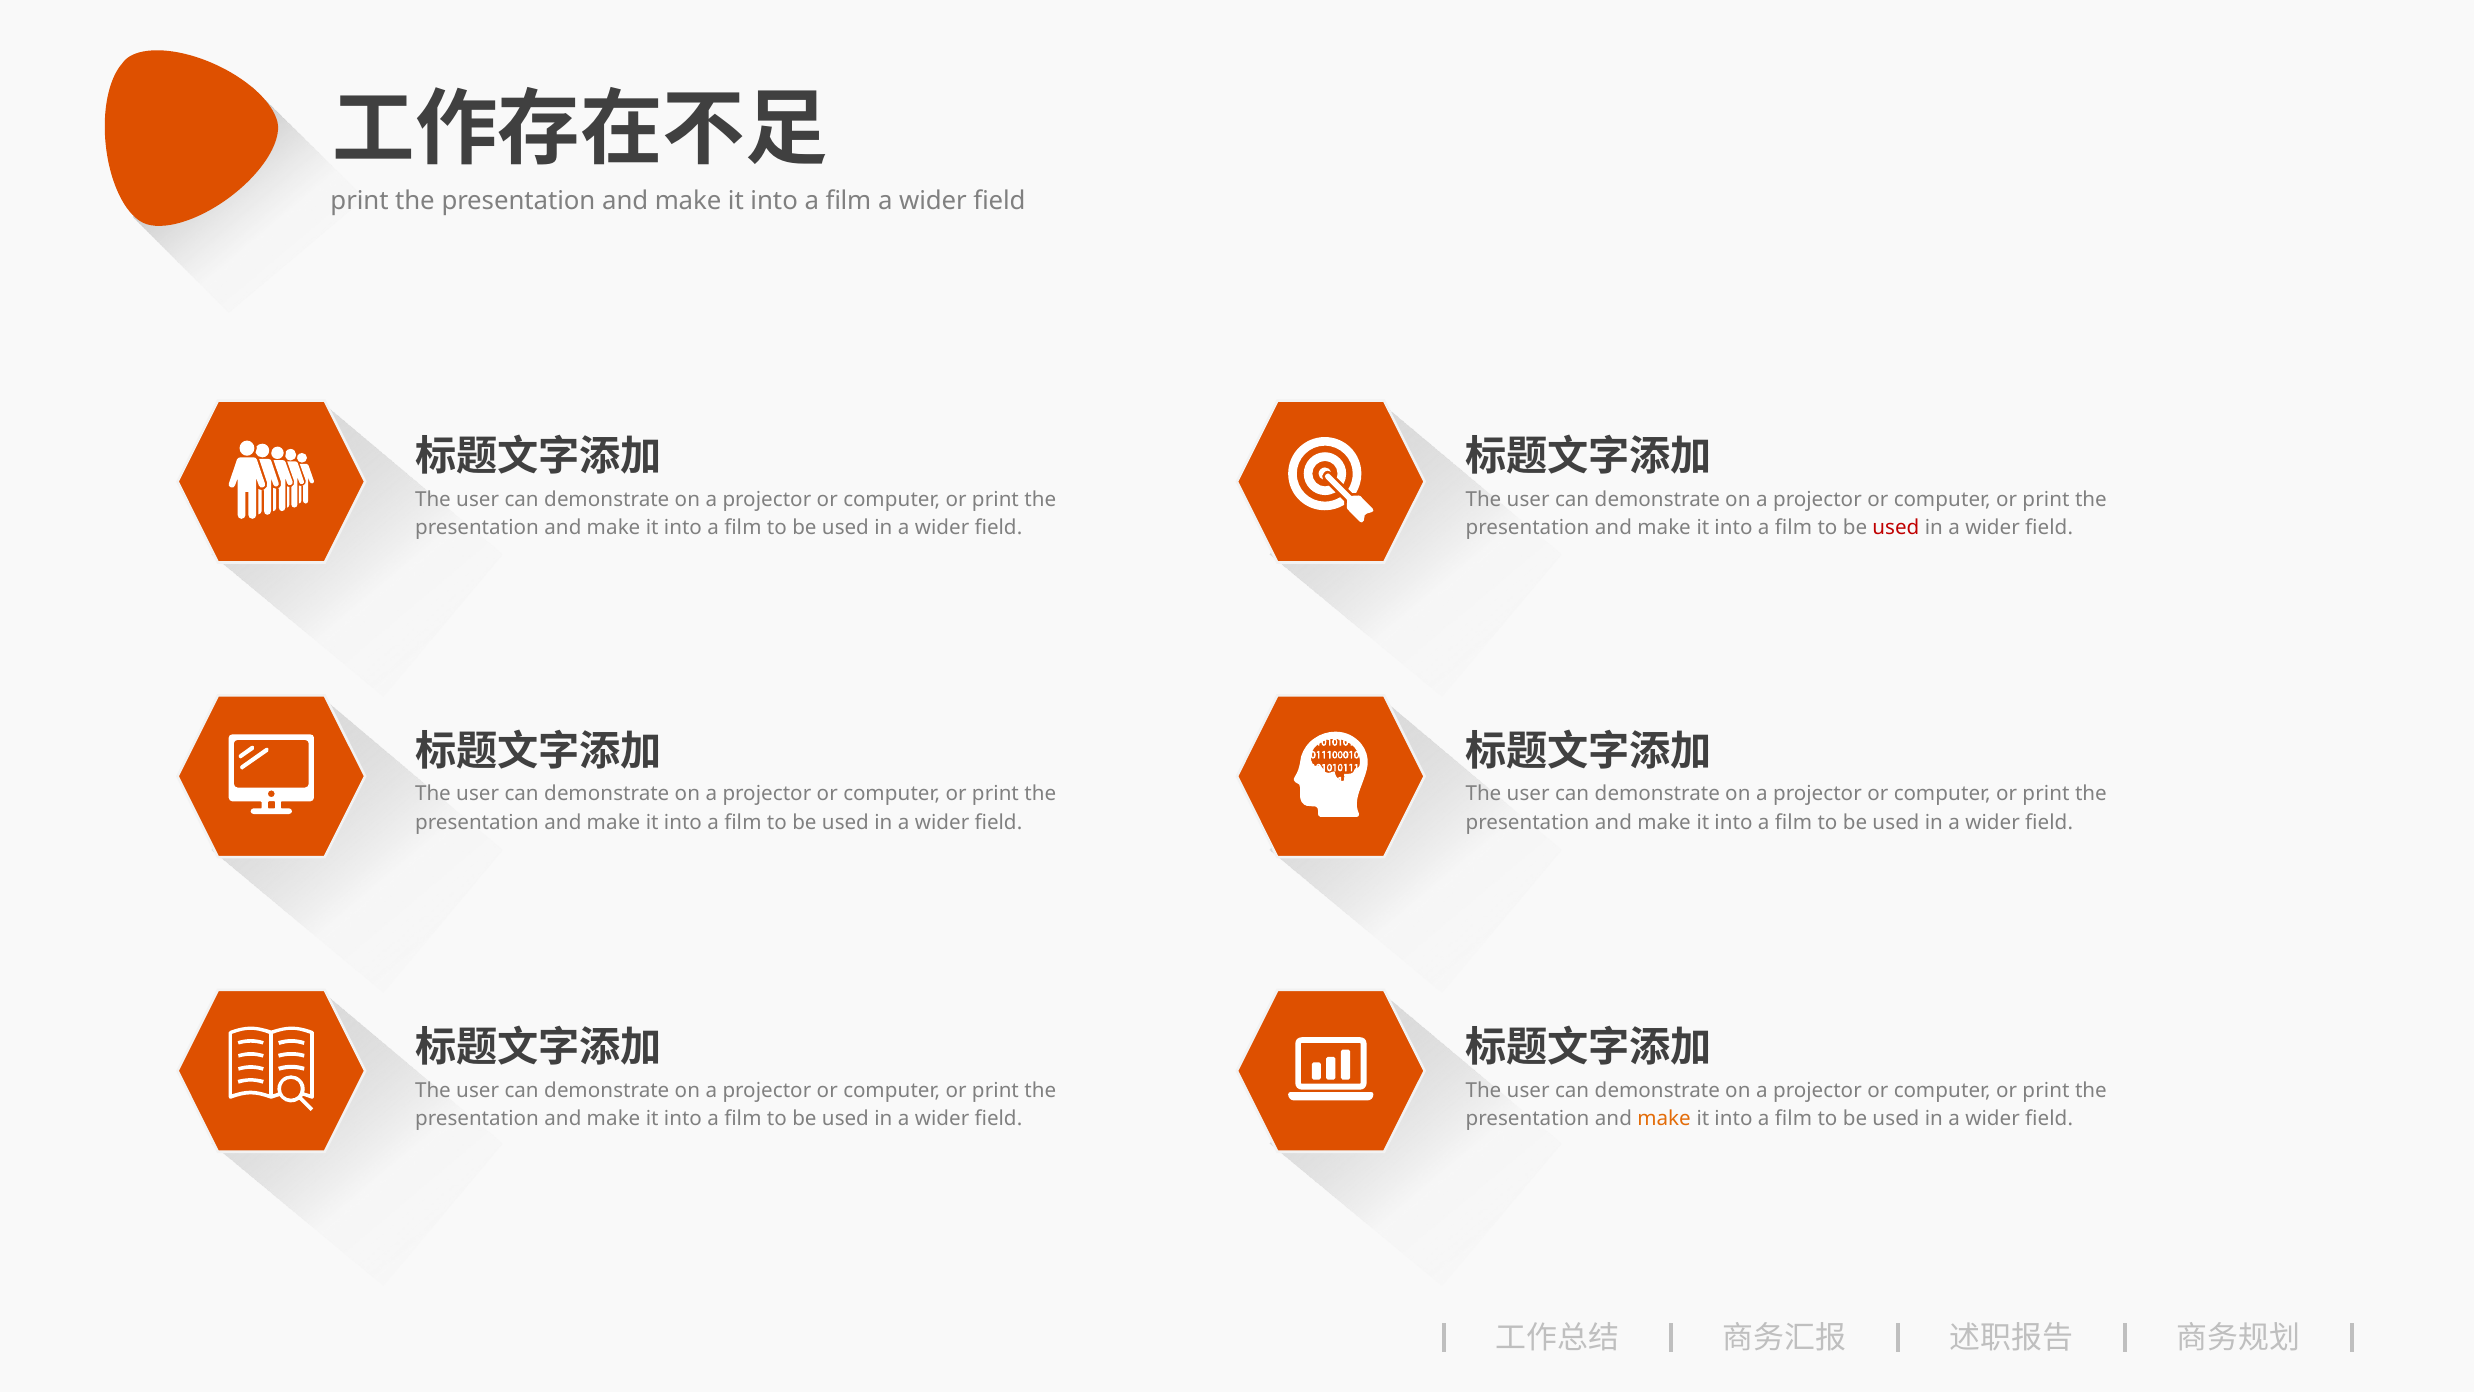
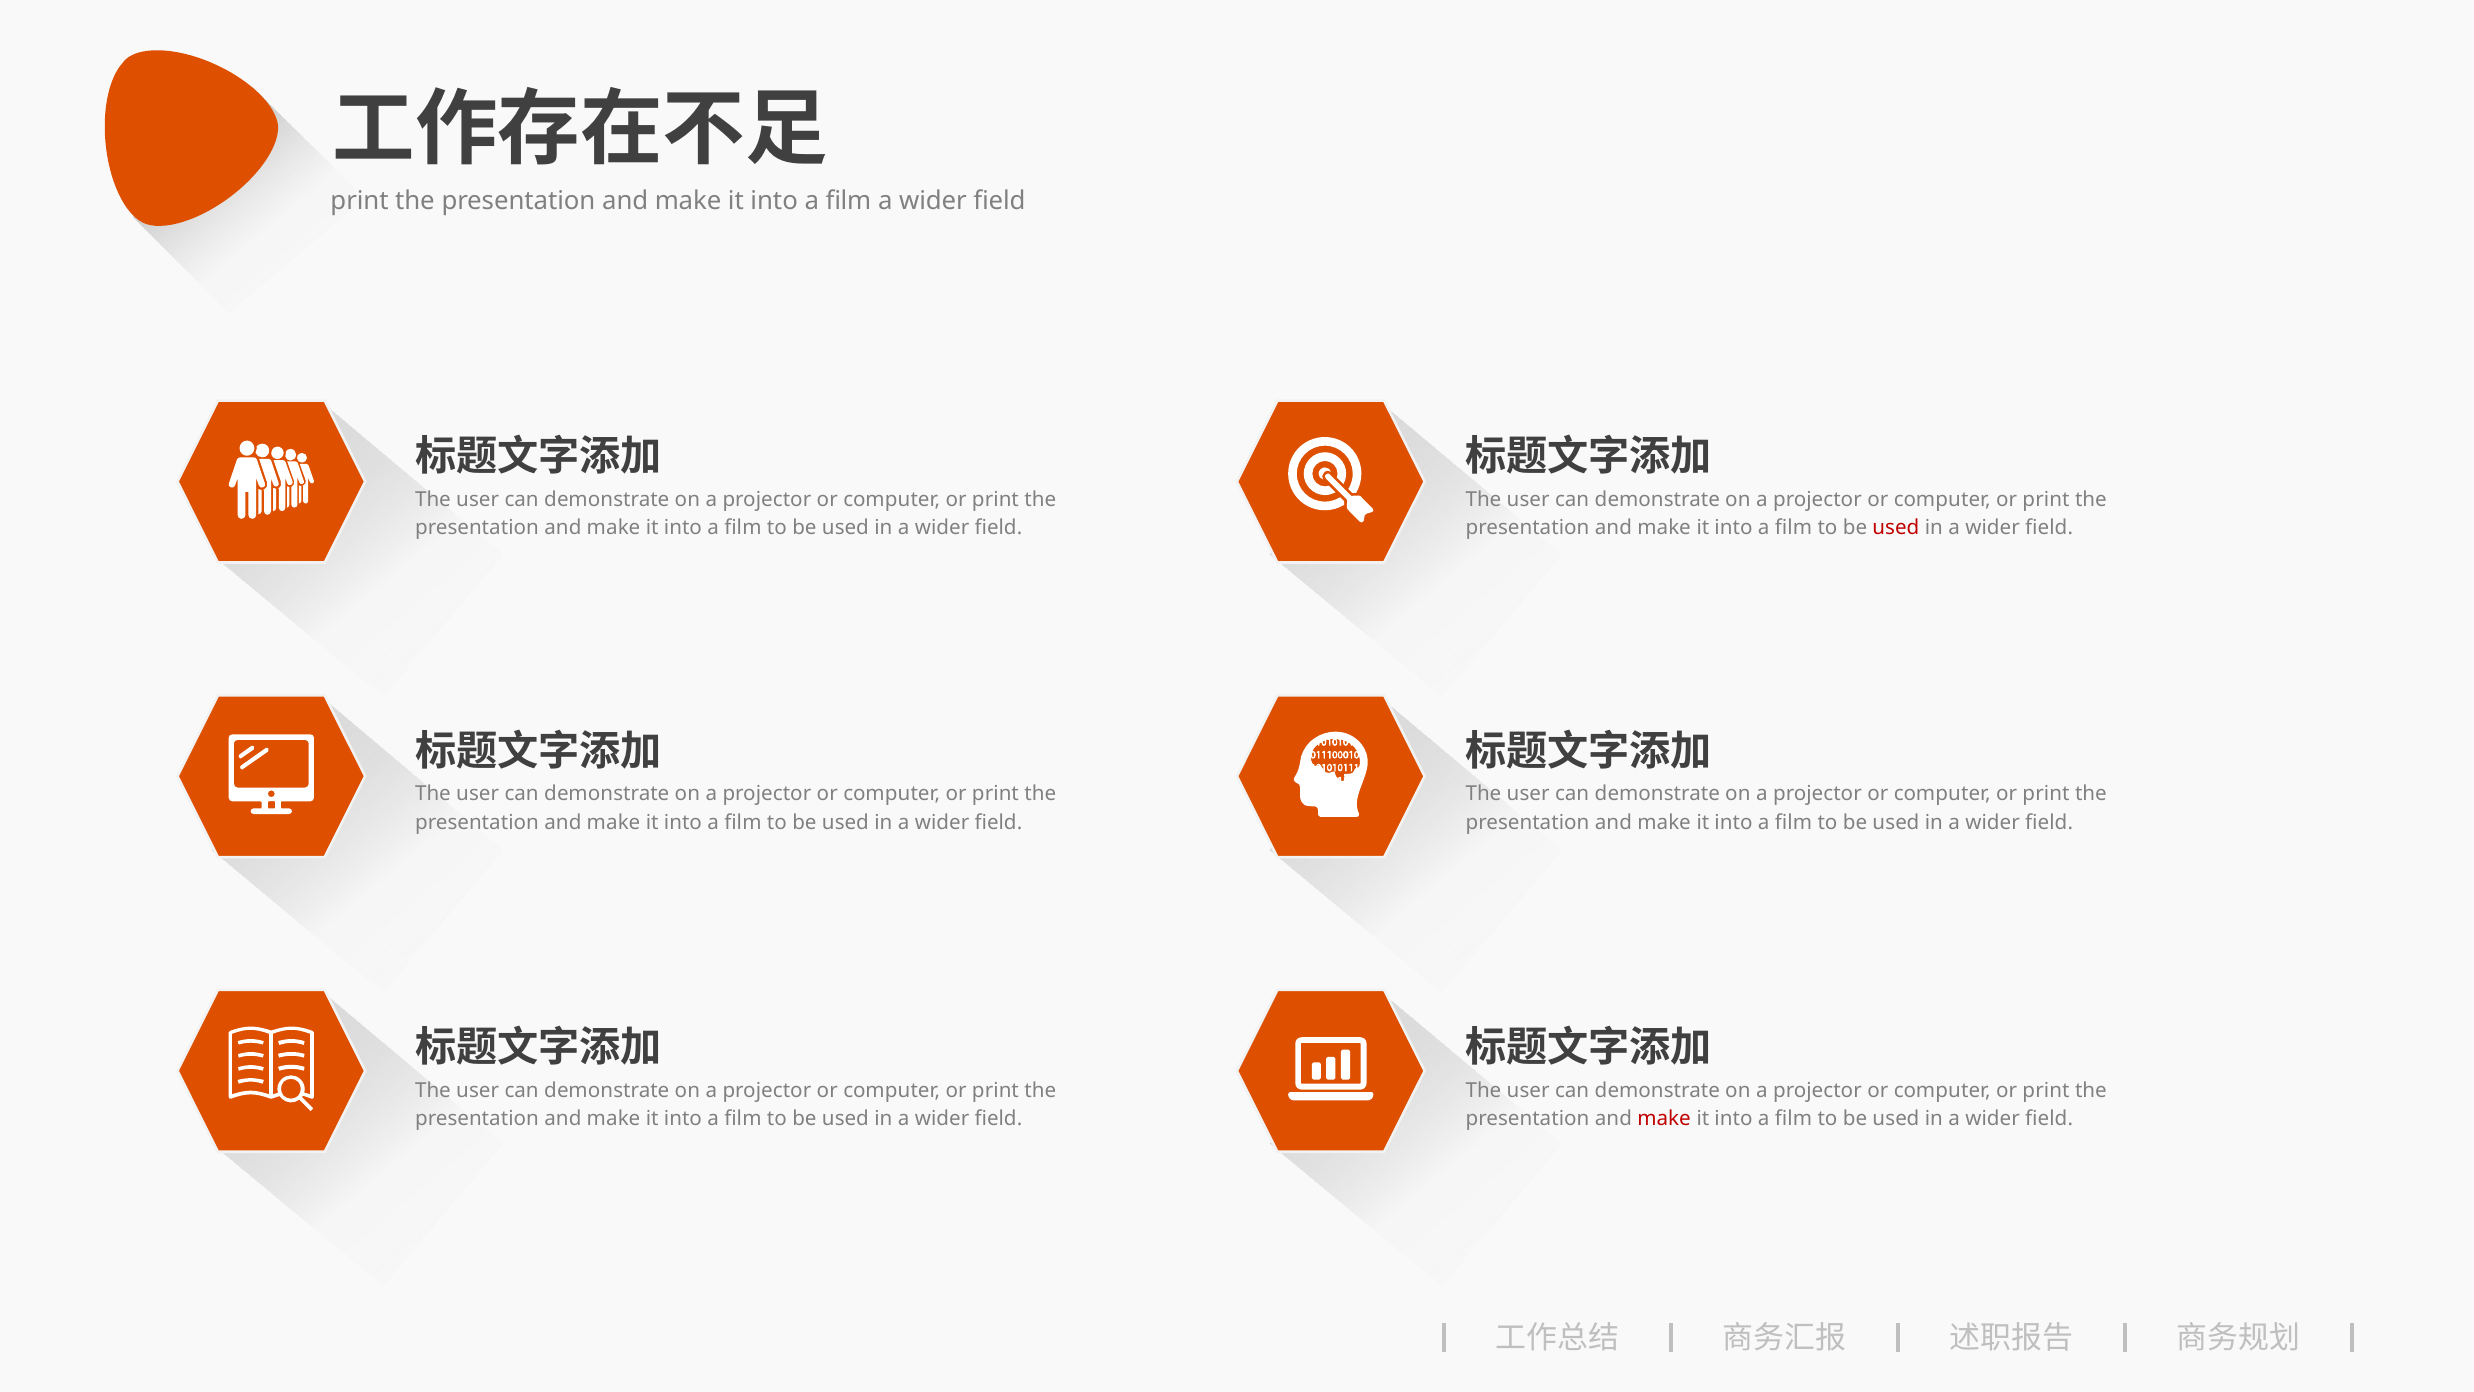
make at (1664, 1118) colour: orange -> red
